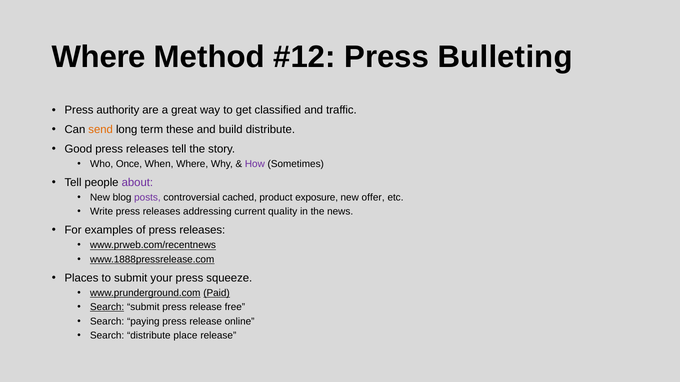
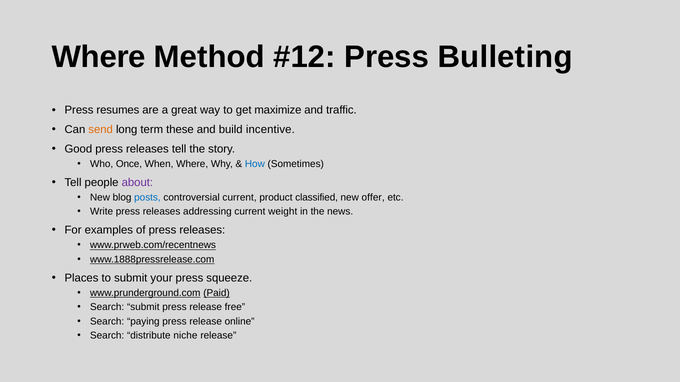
authority: authority -> resumes
classified: classified -> maximize
build distribute: distribute -> incentive
How colour: purple -> blue
posts colour: purple -> blue
controversial cached: cached -> current
exposure: exposure -> classified
quality: quality -> weight
Search at (107, 308) underline: present -> none
place: place -> niche
